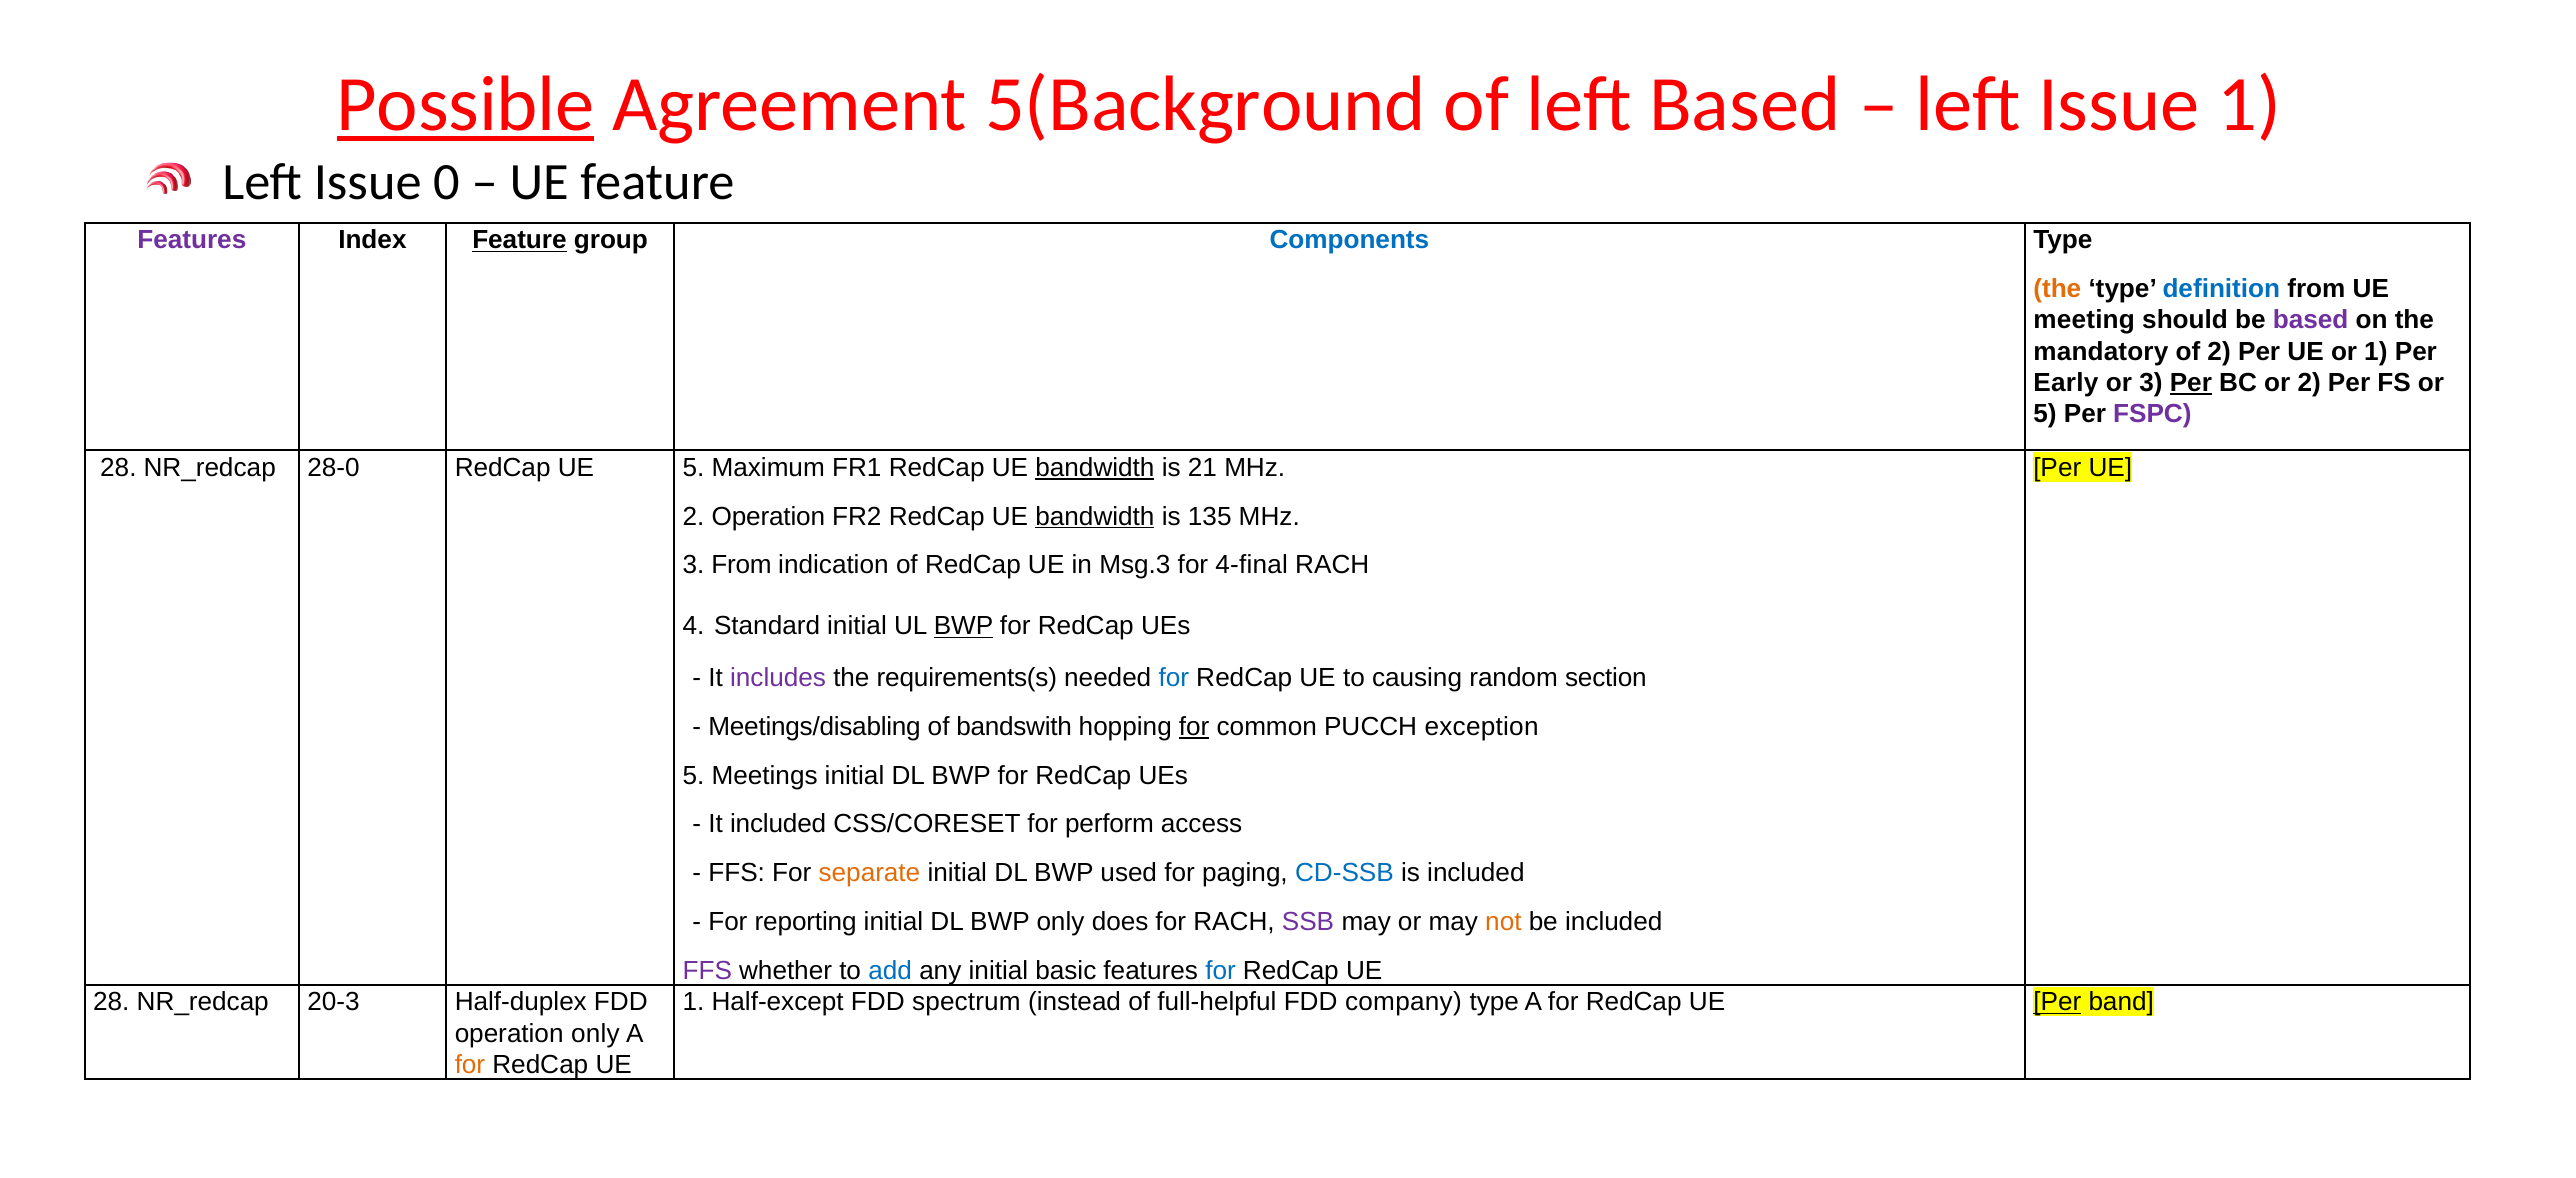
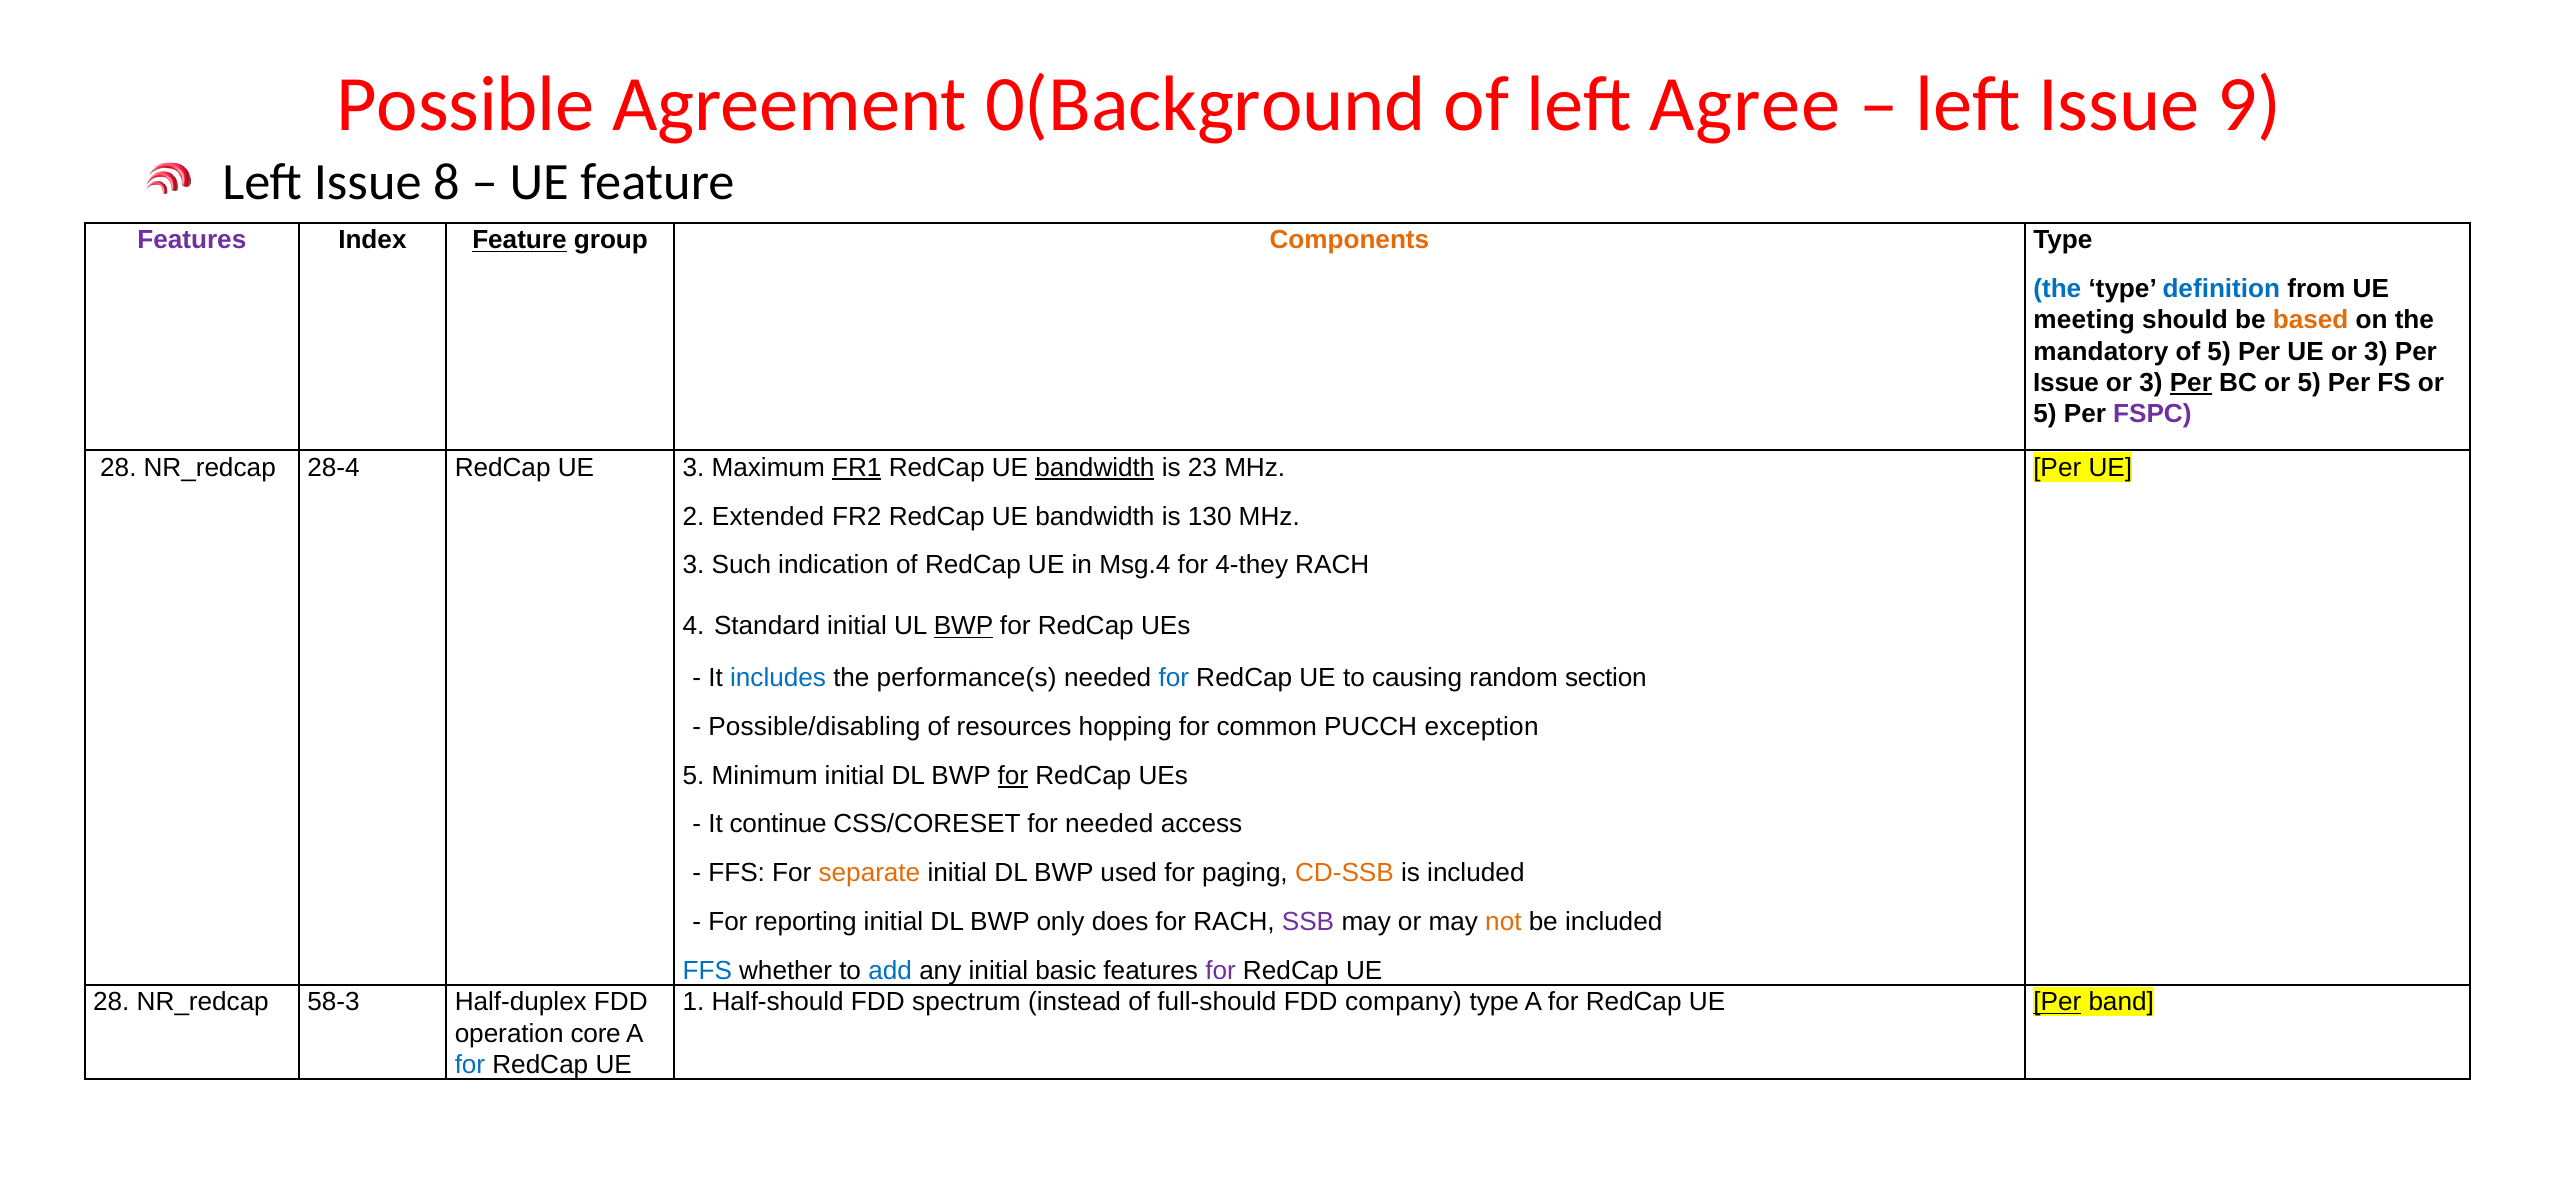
Possible underline: present -> none
5(Background: 5(Background -> 0(Background
left Based: Based -> Agree
Issue 1: 1 -> 9
0: 0 -> 8
Components colour: blue -> orange
the at (2057, 289) colour: orange -> blue
based at (2311, 320) colour: purple -> orange
of 2: 2 -> 5
UE or 1: 1 -> 3
Early at (2066, 383): Early -> Issue
BC or 2: 2 -> 5
28-0: 28-0 -> 28-4
UE 5: 5 -> 3
FR1 underline: none -> present
21: 21 -> 23
2 Operation: Operation -> Extended
bandwidth at (1095, 516) underline: present -> none
135: 135 -> 130
3 From: From -> Such
Msg.3: Msg.3 -> Msg.4
4-final: 4-final -> 4-they
includes colour: purple -> blue
requirements(s: requirements(s -> performance(s
Meetings/disabling: Meetings/disabling -> Possible/disabling
bandswith: bandswith -> resources
for at (1194, 727) underline: present -> none
Meetings: Meetings -> Minimum
for at (1013, 776) underline: none -> present
It included: included -> continue
for perform: perform -> needed
CD-SSB colour: blue -> orange
FFS at (707, 971) colour: purple -> blue
for at (1221, 971) colour: blue -> purple
20-3: 20-3 -> 58-3
Half-except: Half-except -> Half-should
full-helpful: full-helpful -> full-should
operation only: only -> core
for at (470, 1065) colour: orange -> blue
